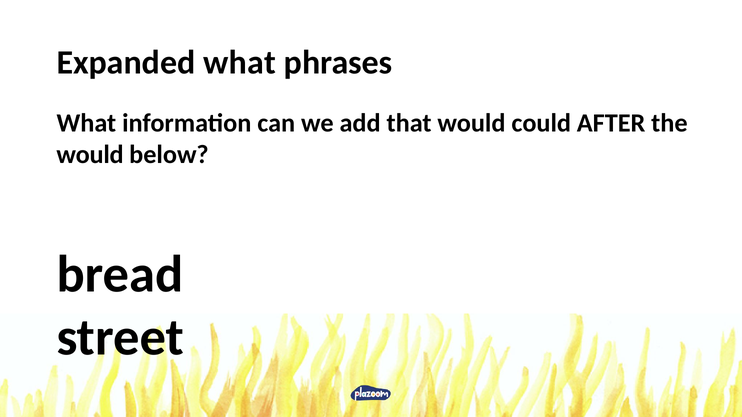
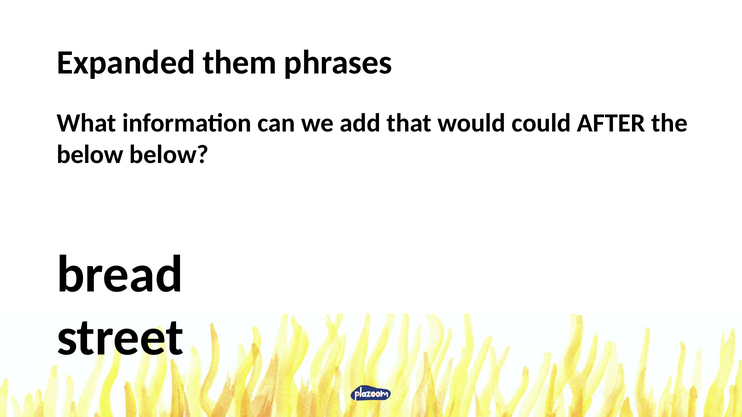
Expanded what: what -> them
would at (90, 155): would -> below
